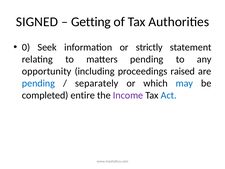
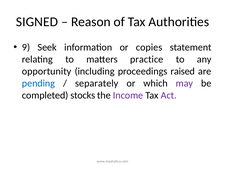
Getting: Getting -> Reason
0: 0 -> 9
strictly: strictly -> copies
matters pending: pending -> practice
may colour: blue -> purple
entire: entire -> stocks
Act colour: blue -> purple
